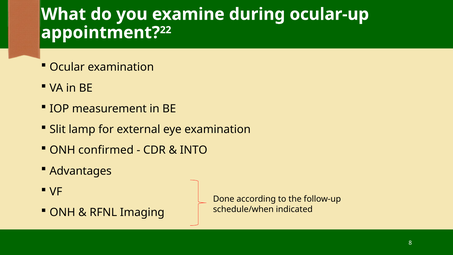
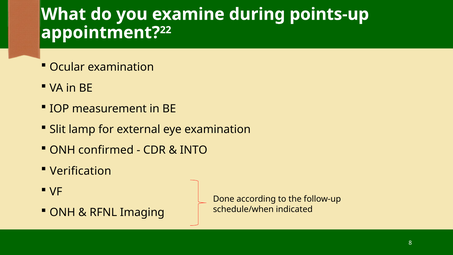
ocular-up: ocular-up -> points-up
Advantages: Advantages -> Verification
